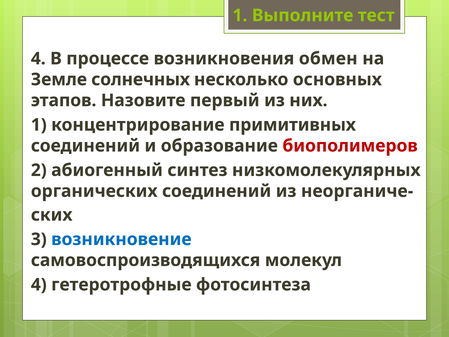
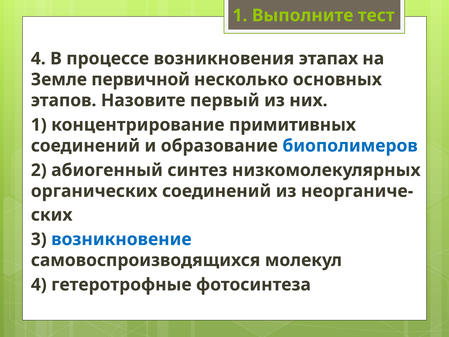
обмен: обмен -> этапах
солнечных: солнечных -> первичной
биополимеров colour: red -> blue
